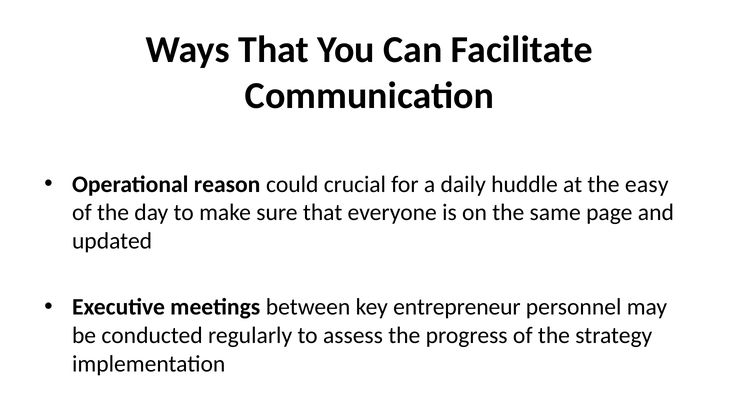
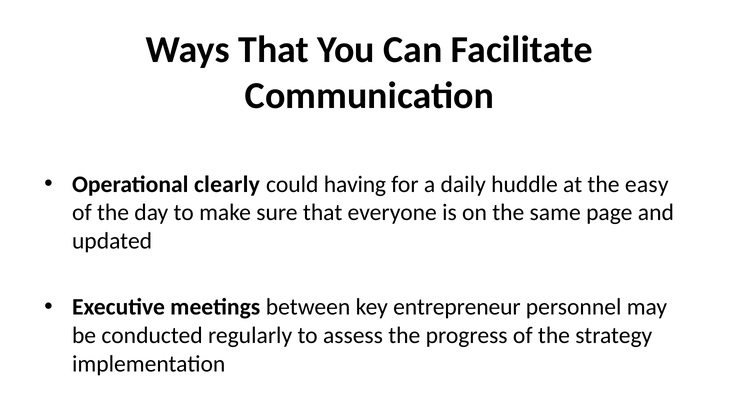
reason: reason -> clearly
crucial: crucial -> having
